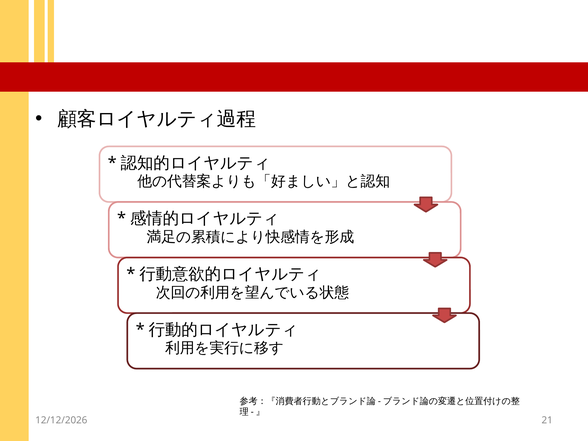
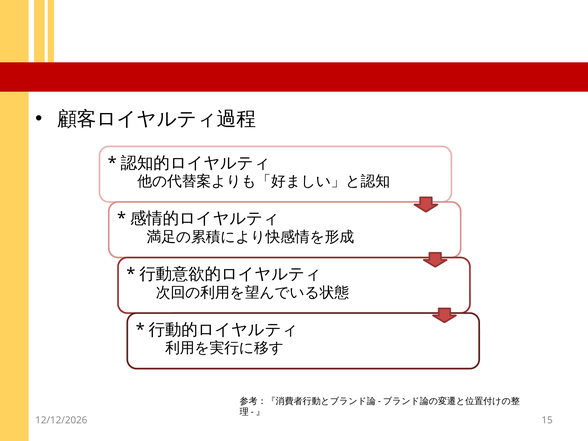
21: 21 -> 15
